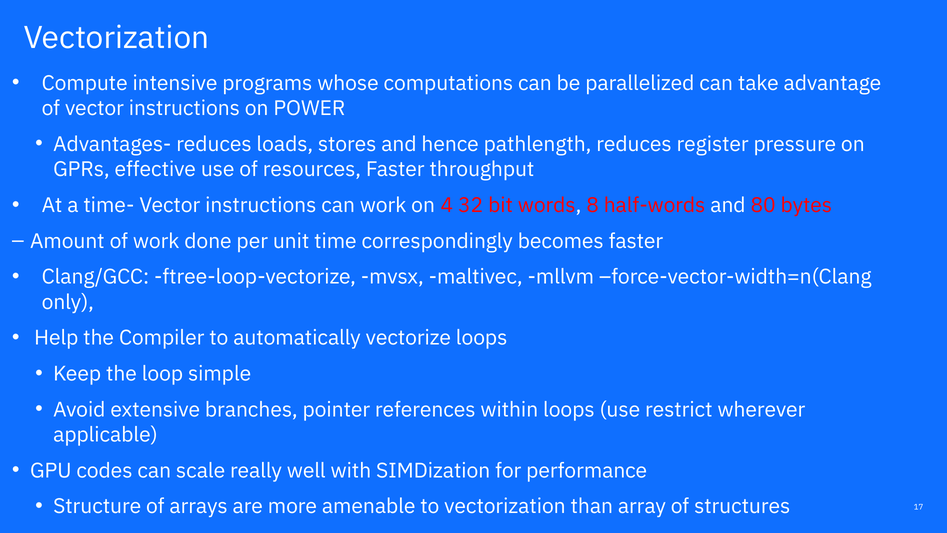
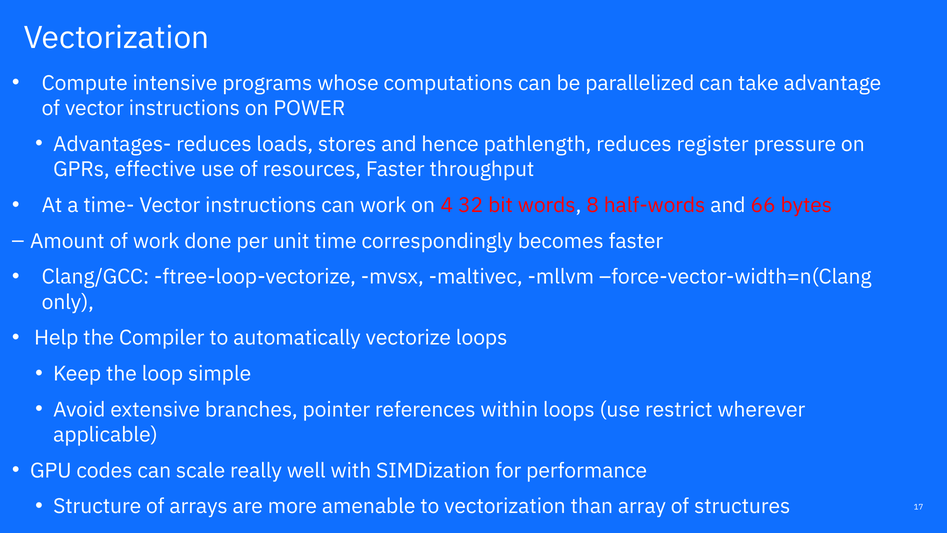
80: 80 -> 66
